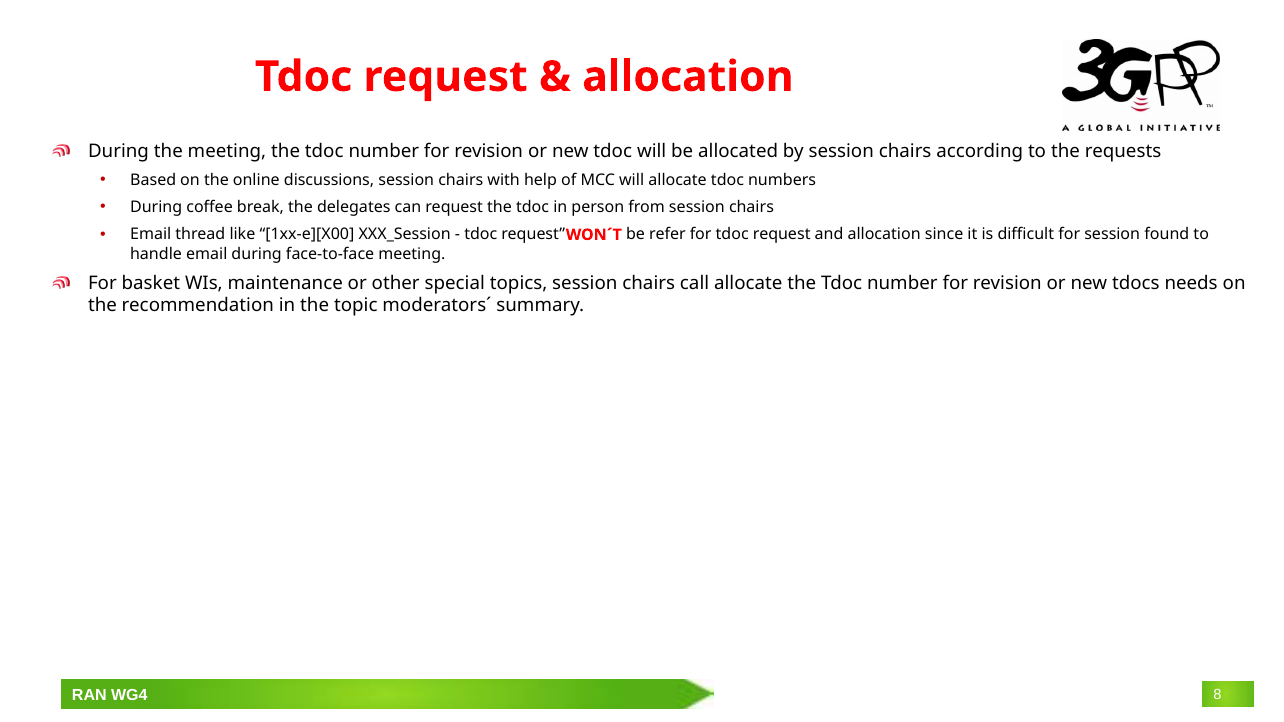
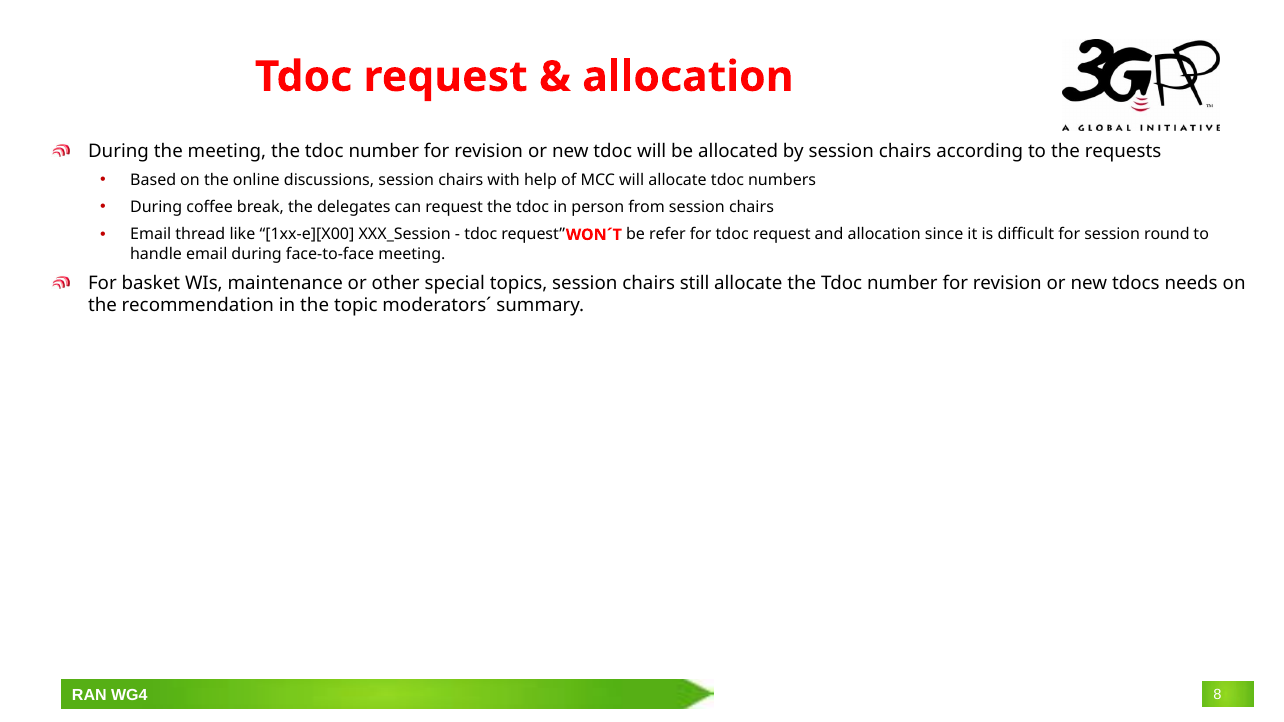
found: found -> round
call: call -> still
